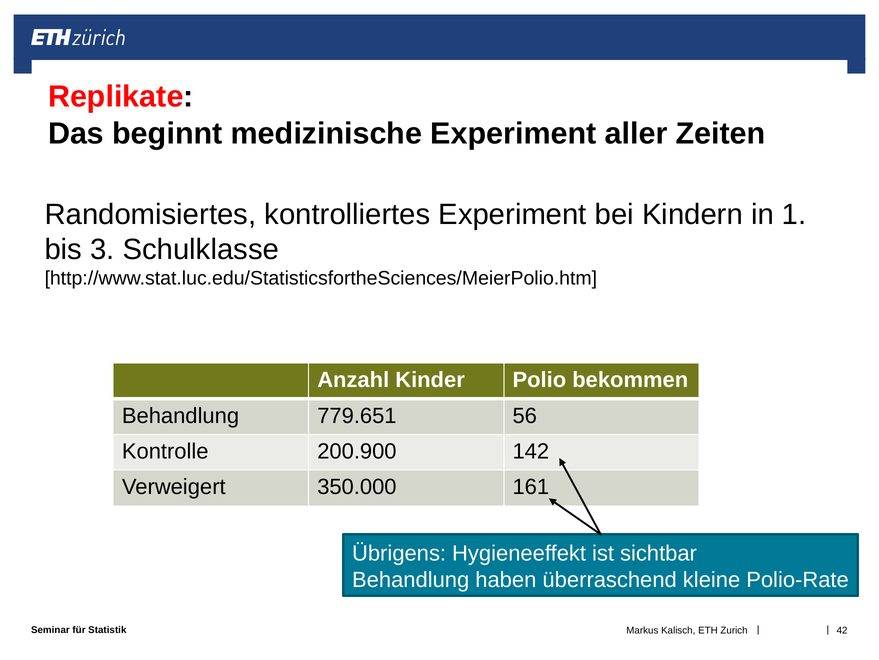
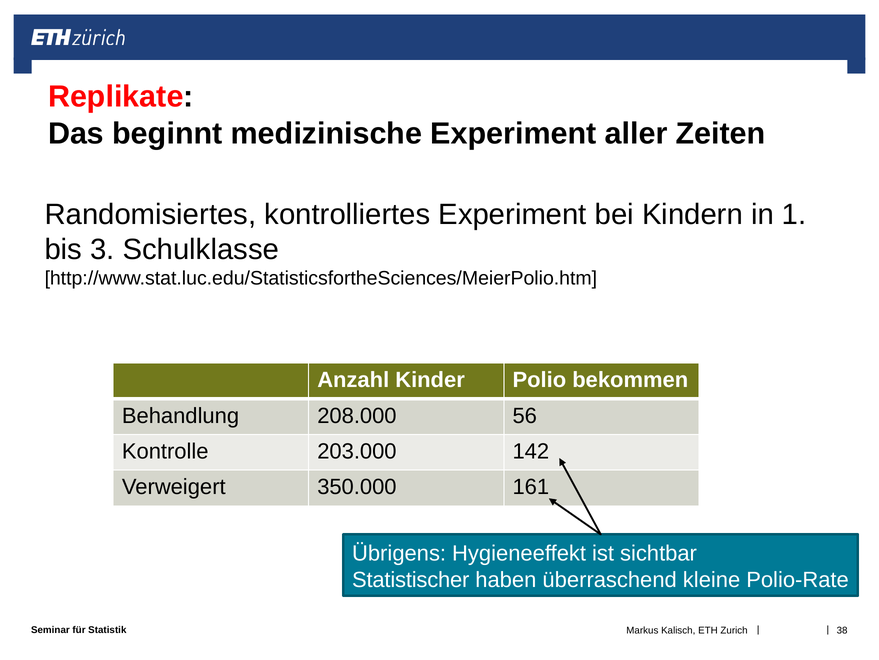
779.651: 779.651 -> 208.000
200.900: 200.900 -> 203.000
Behandlung at (411, 579): Behandlung -> Statistischer
42: 42 -> 38
